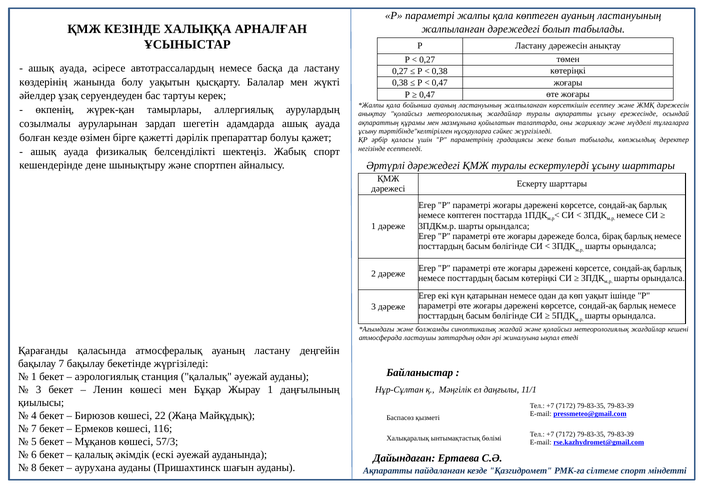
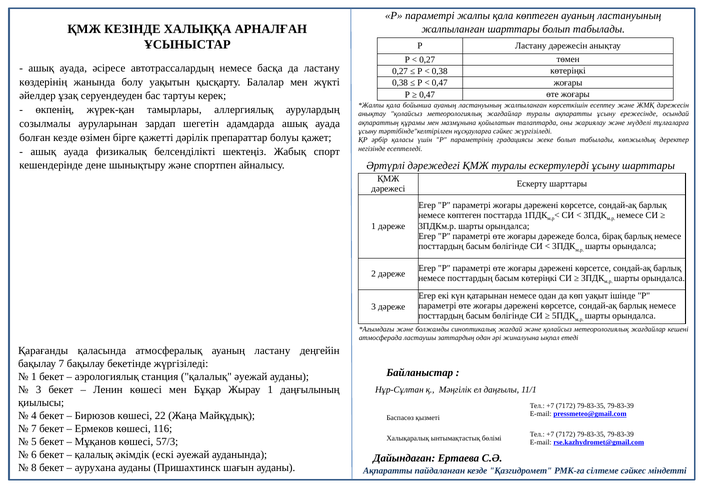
жалпыланған дәрежедегі: дәрежедегі -> шарттары
сілтеме спорт: спорт -> сәйкес
